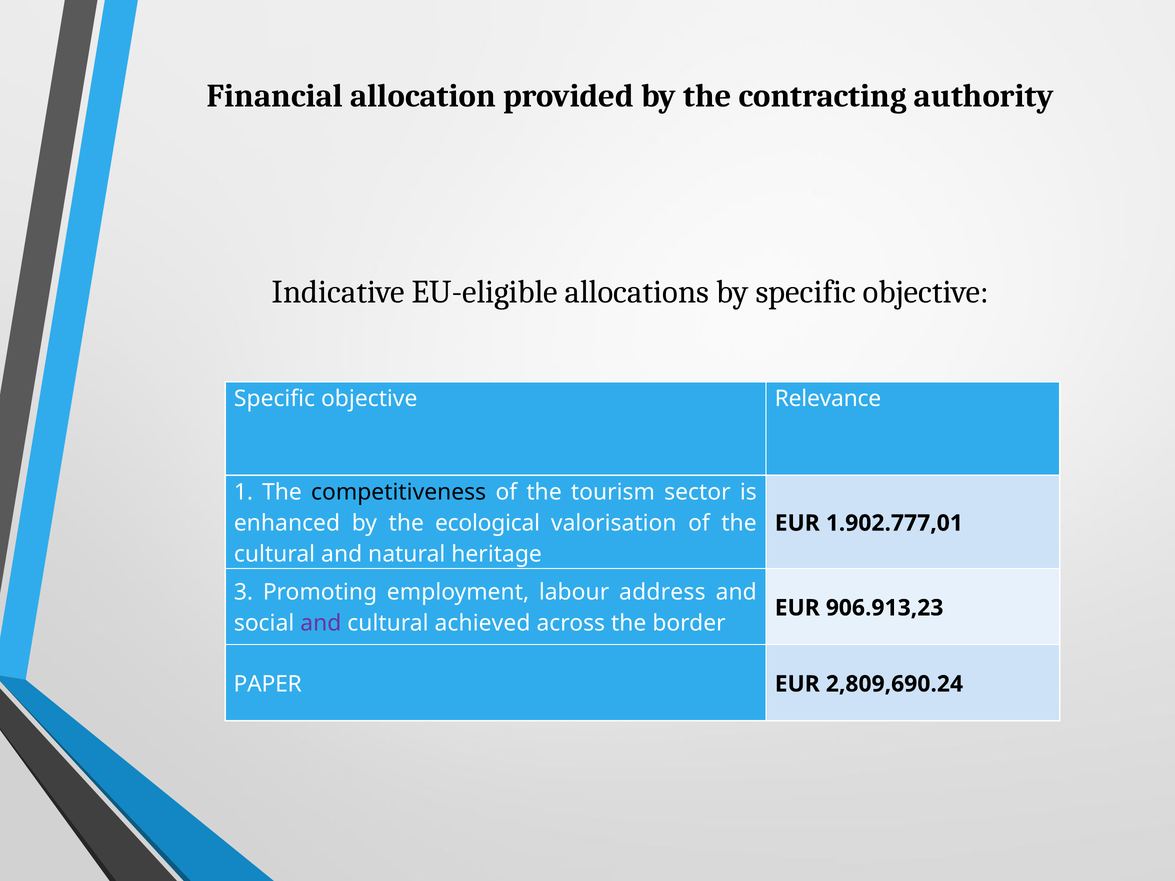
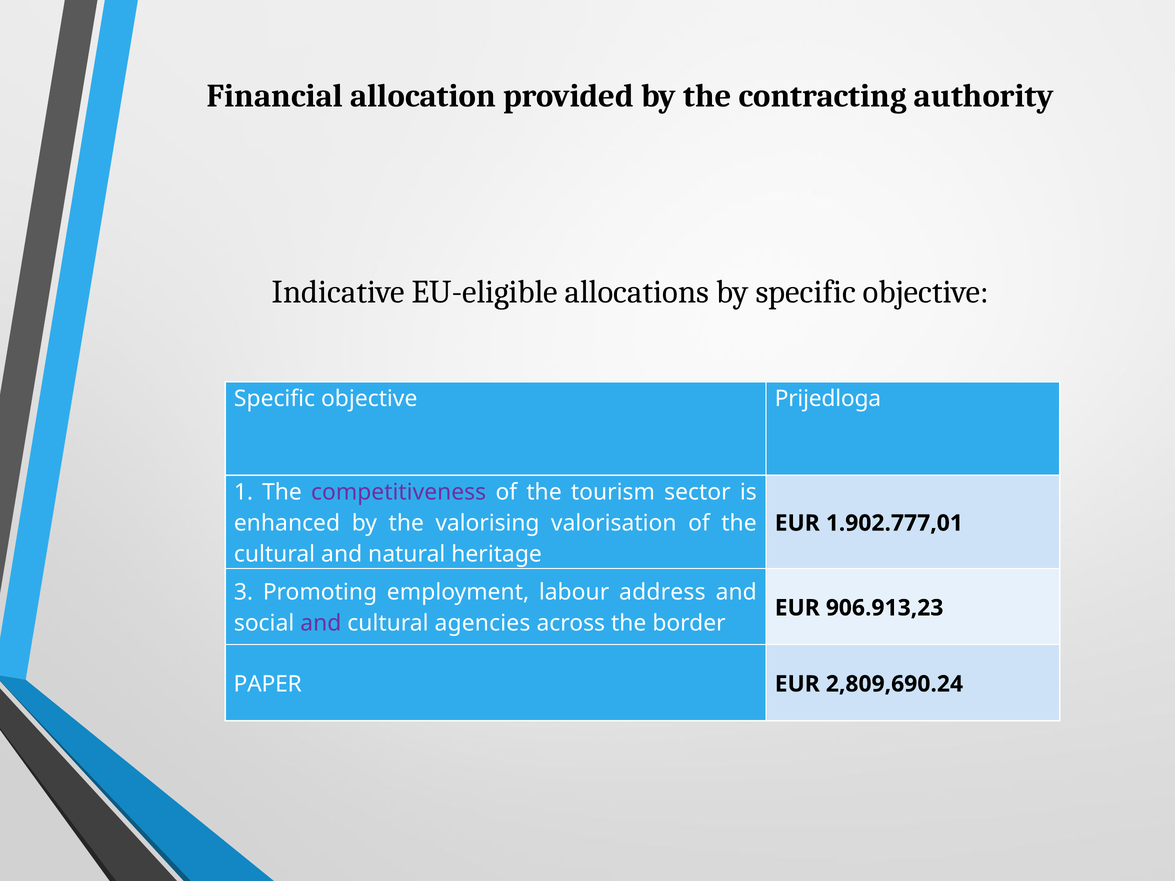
Relevance: Relevance -> Prijedloga
competitiveness colour: black -> purple
ecological: ecological -> valorising
achieved: achieved -> agencies
